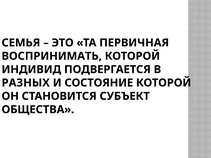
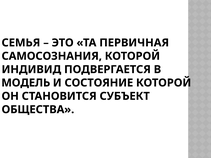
ВОСПРИНИМАТЬ: ВОСПРИНИМАТЬ -> САМОСОЗНАНИЯ
РАЗНЫХ: РАЗНЫХ -> МОДЕЛЬ
